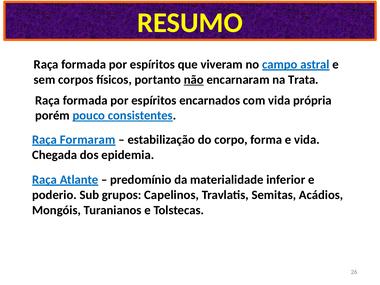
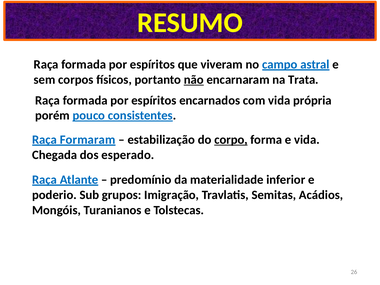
corpo underline: none -> present
epidemia: epidemia -> esperado
Capelinos: Capelinos -> Imigração
